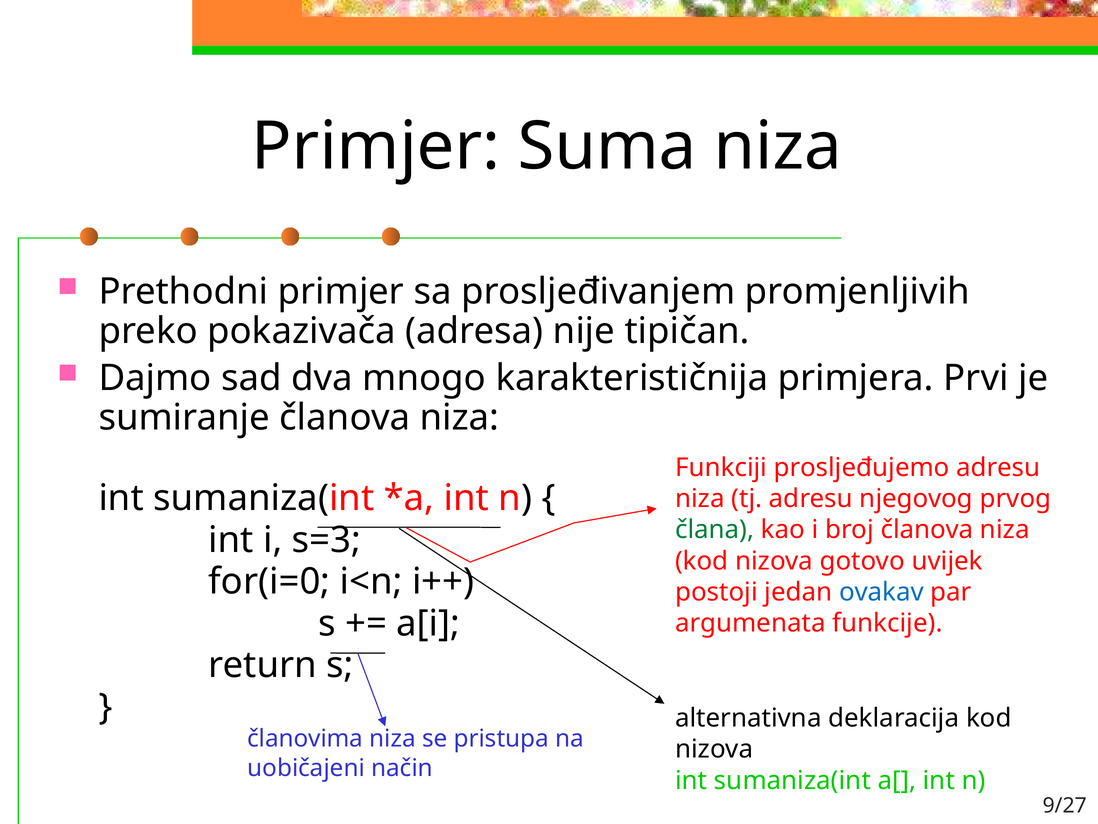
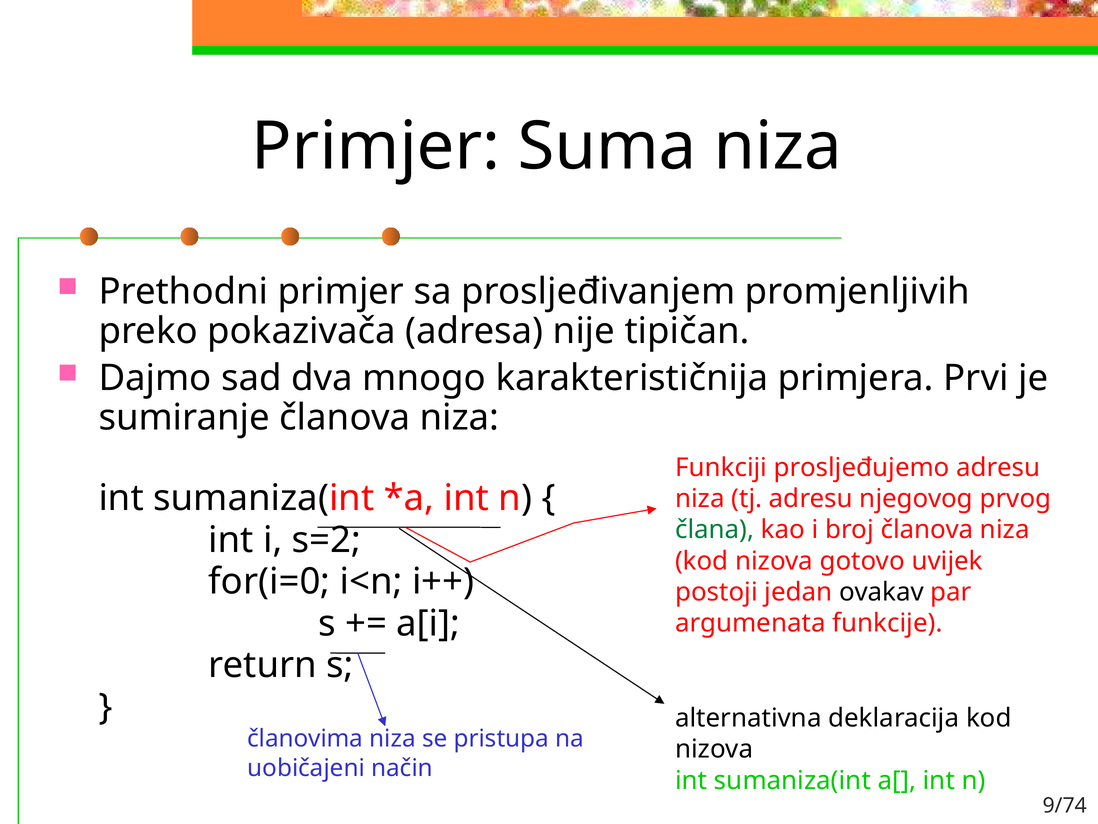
s=3: s=3 -> s=2
ovakav colour: blue -> black
9/27: 9/27 -> 9/74
